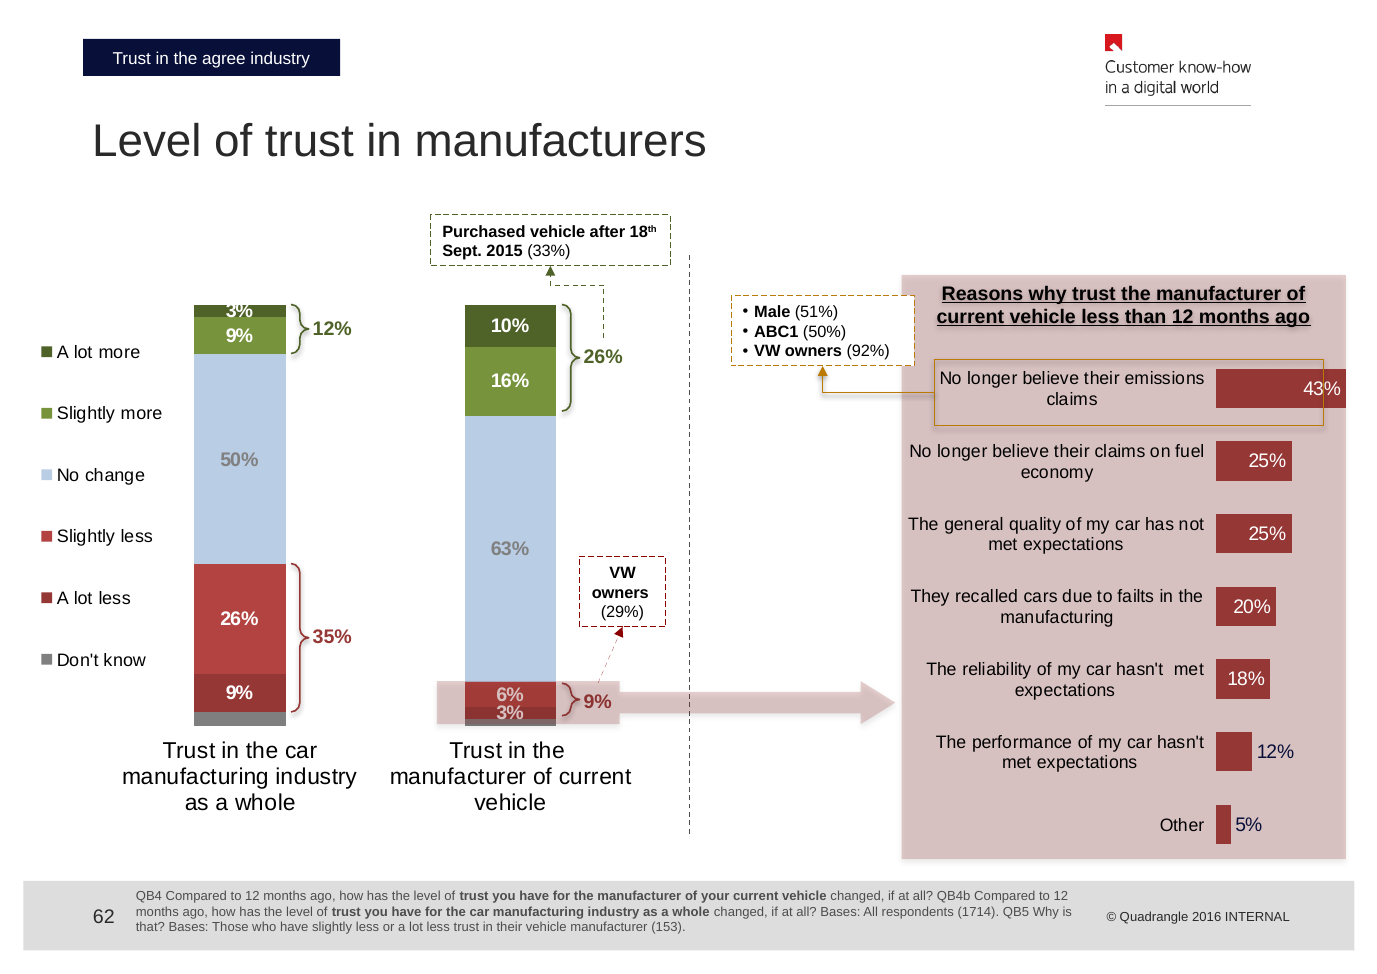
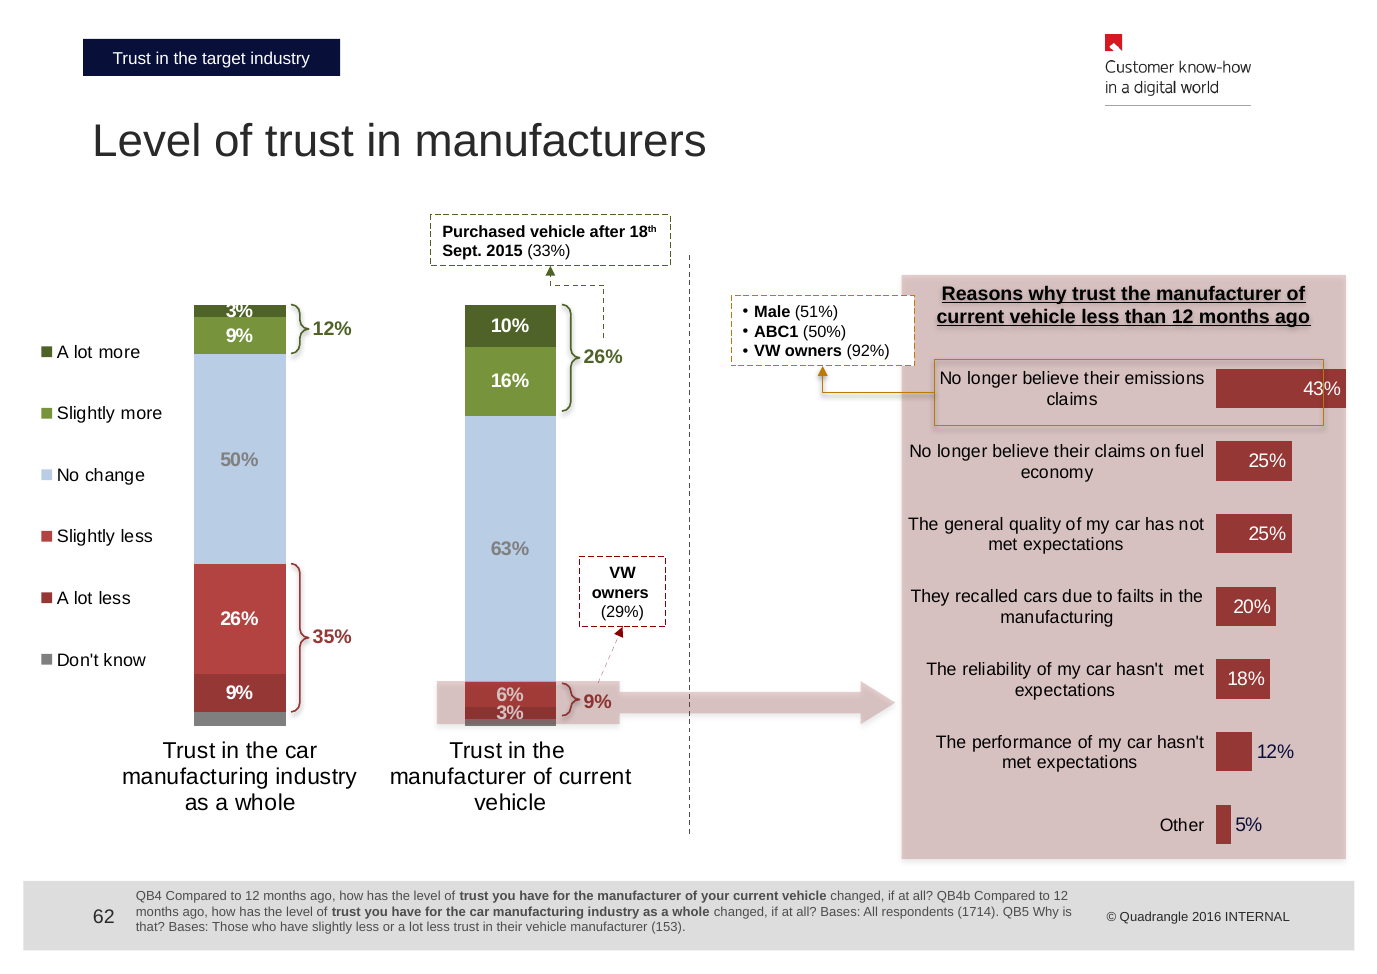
agree: agree -> target
